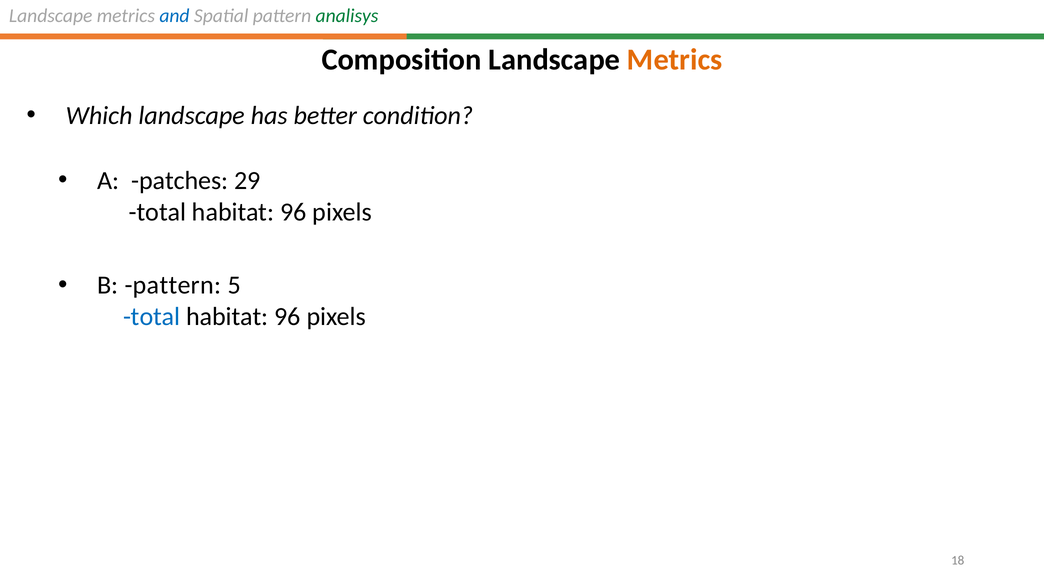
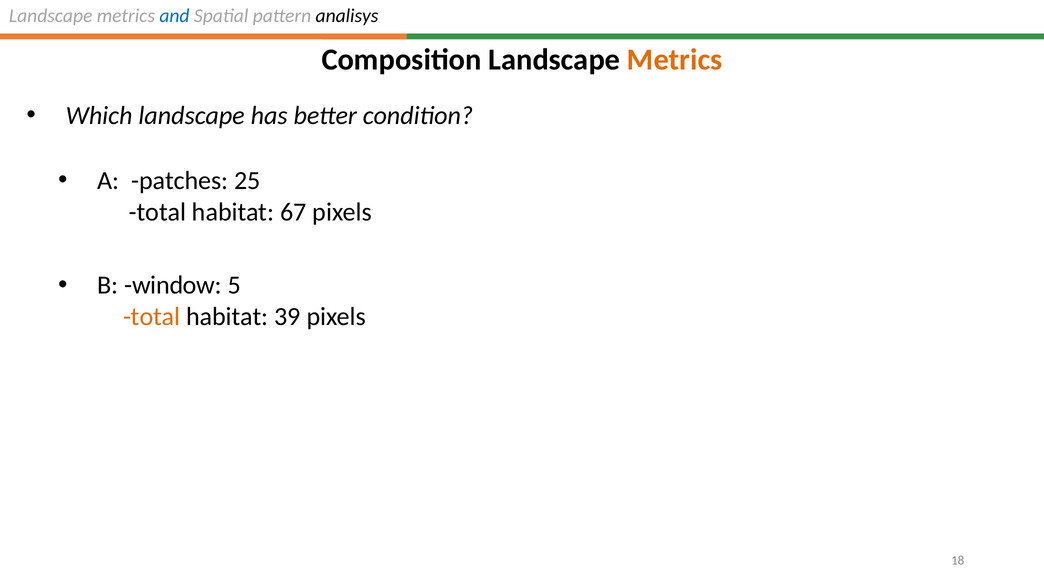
analisys colour: green -> black
29: 29 -> 25
96 at (293, 212): 96 -> 67
B pattern: pattern -> window
total at (152, 317) colour: blue -> orange
96 at (287, 317): 96 -> 39
